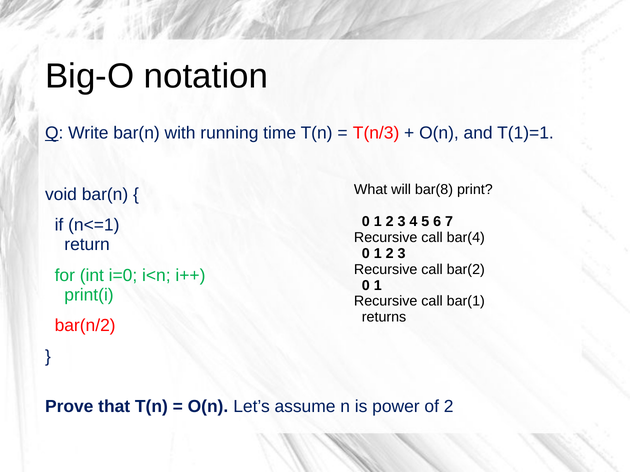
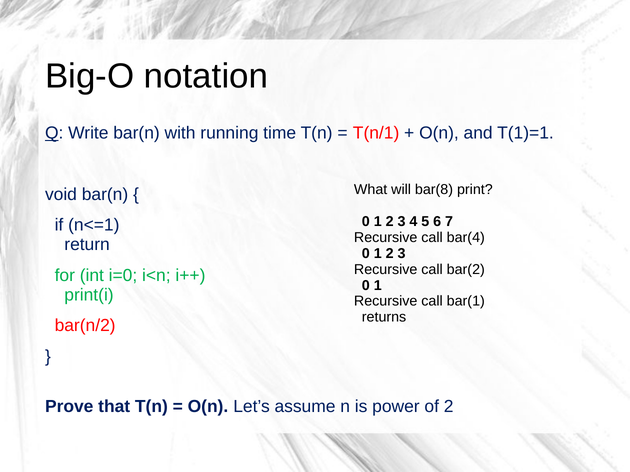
T(n/3: T(n/3 -> T(n/1
